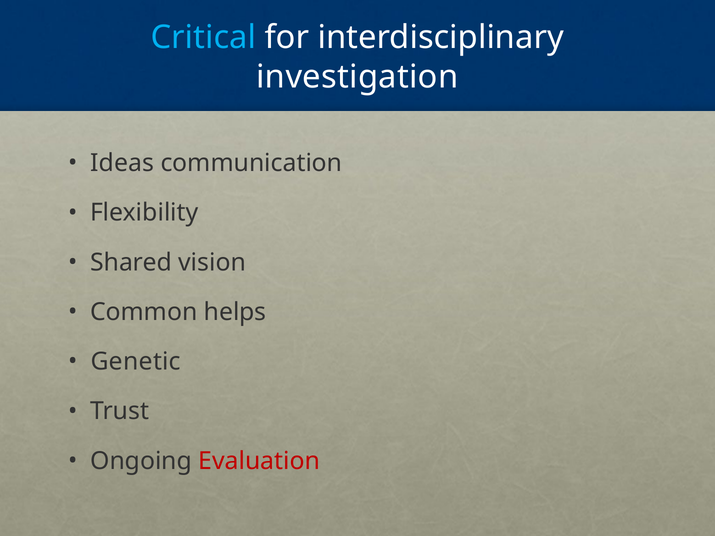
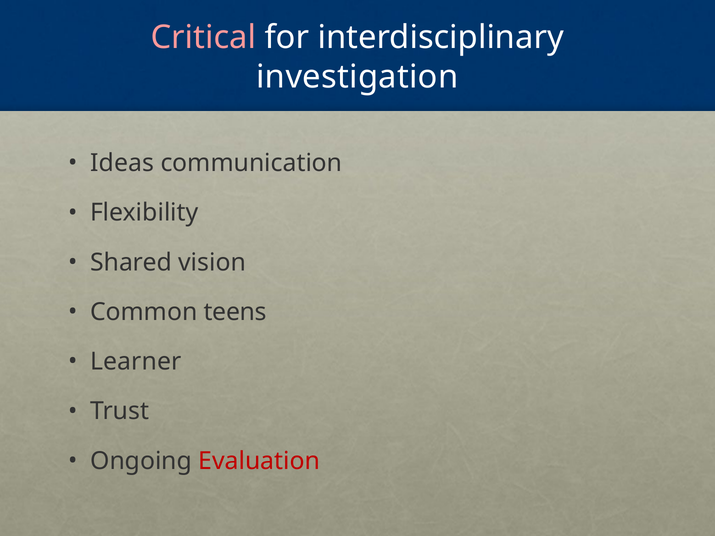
Critical colour: light blue -> pink
helps: helps -> teens
Genetic: Genetic -> Learner
